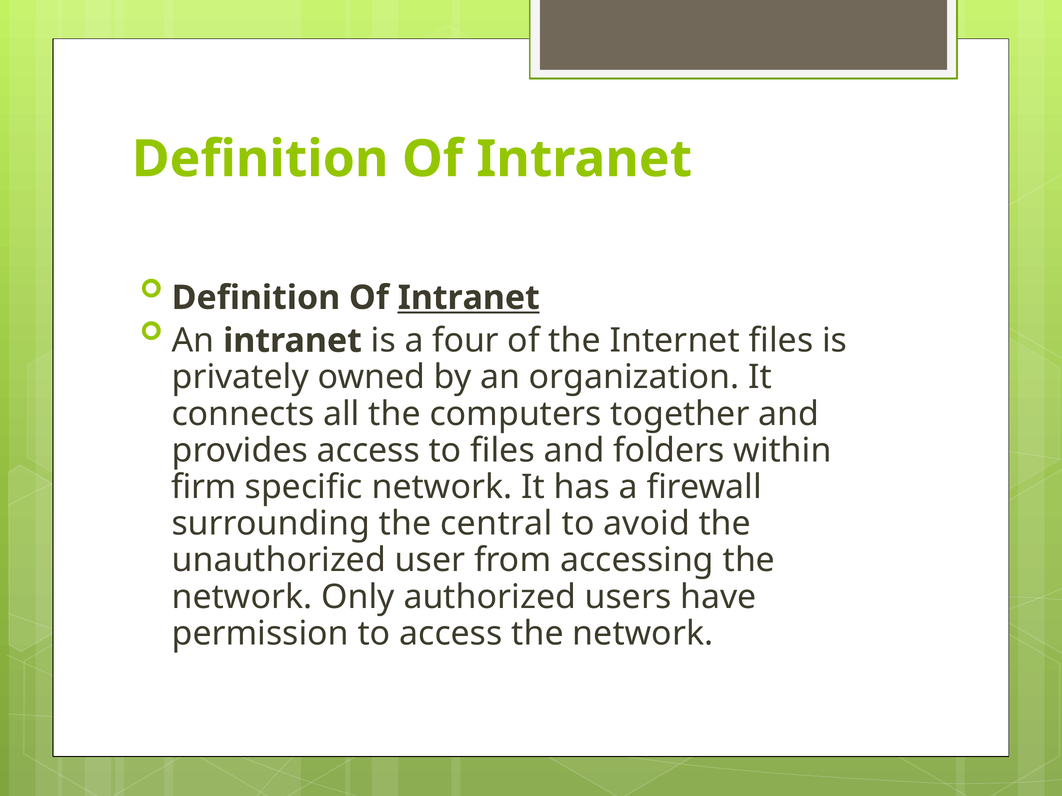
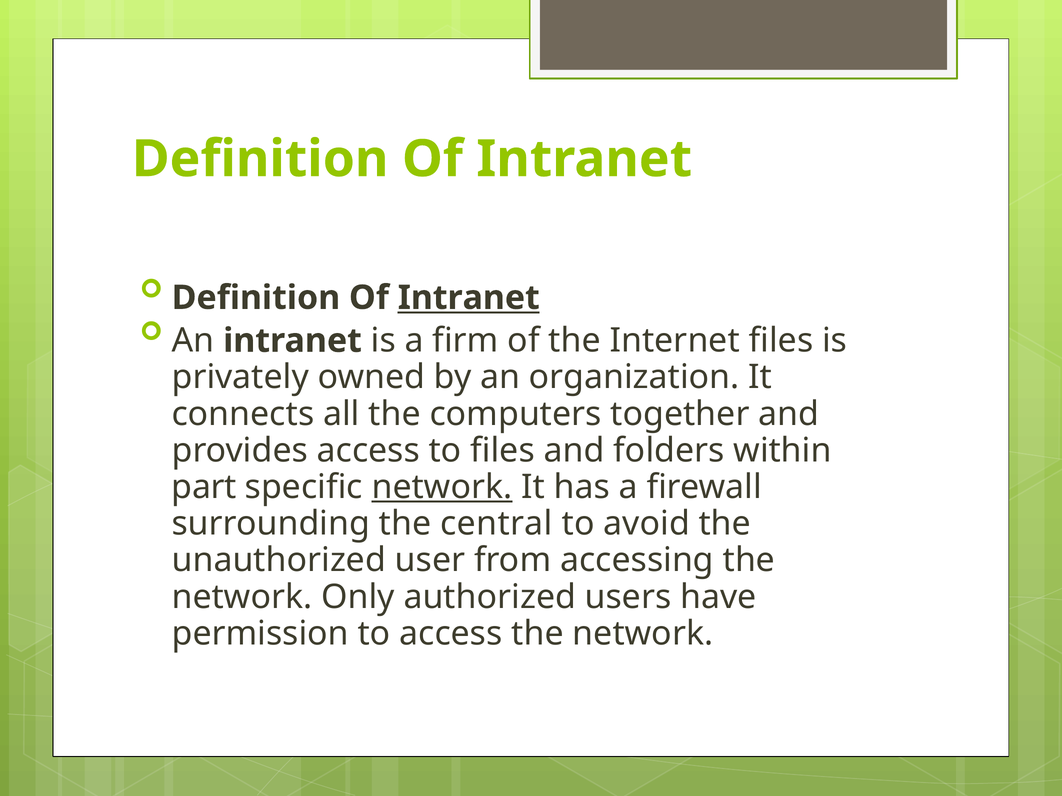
four: four -> firm
firm: firm -> part
network at (442, 487) underline: none -> present
